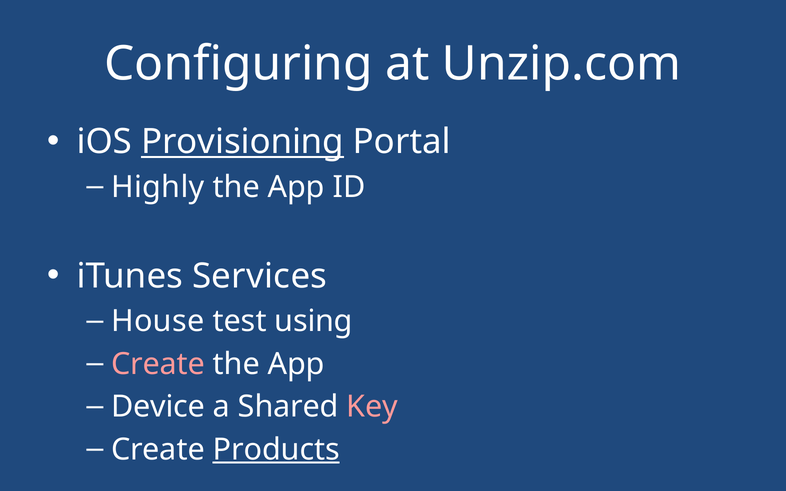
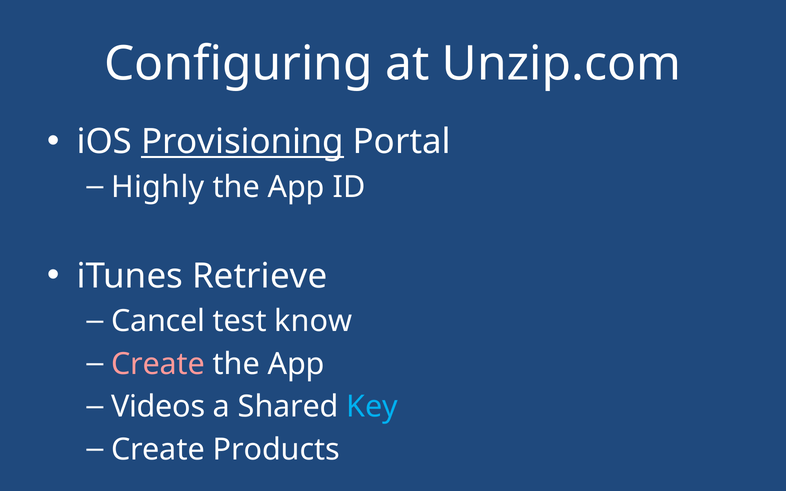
Services: Services -> Retrieve
House: House -> Cancel
using: using -> know
Device: Device -> Videos
Key colour: pink -> light blue
Products underline: present -> none
